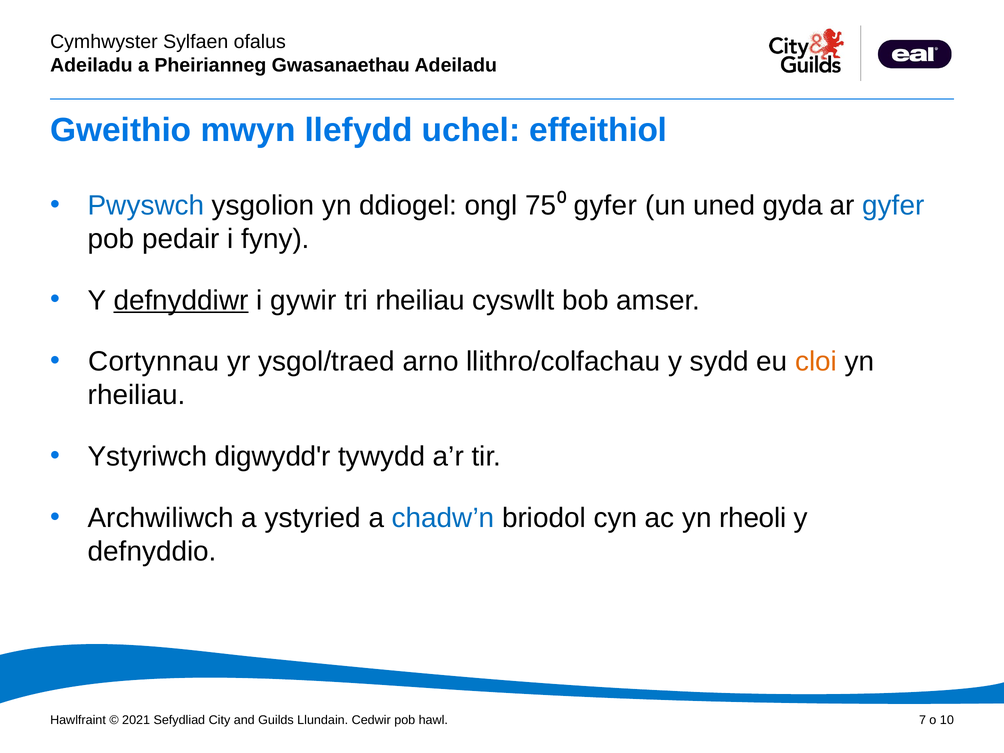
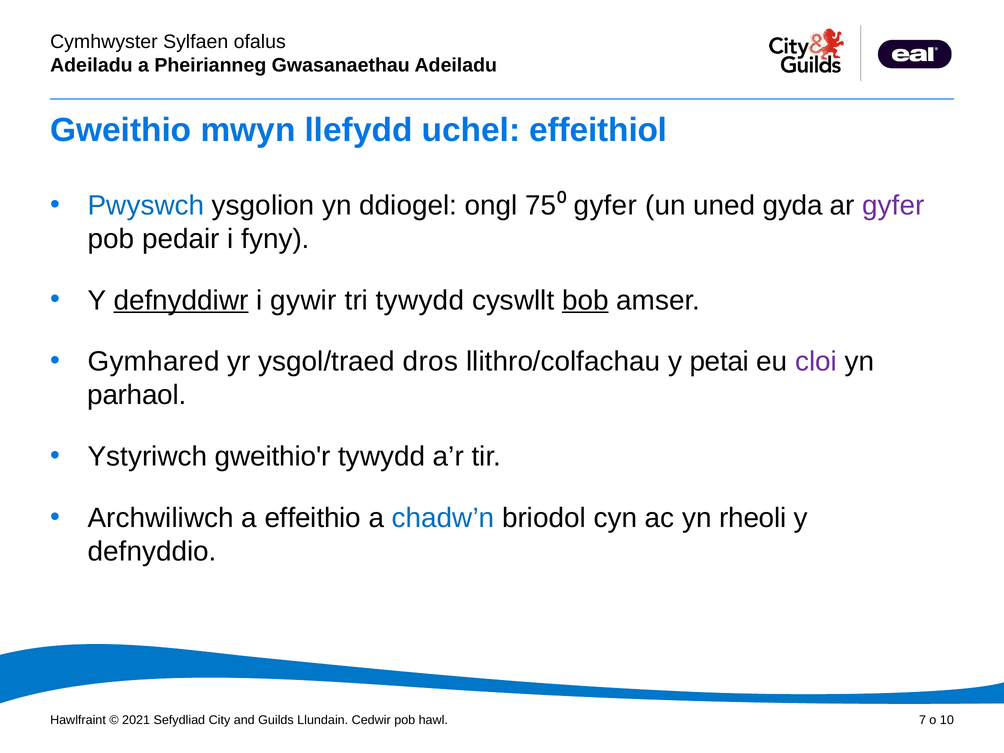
gyfer at (893, 205) colour: blue -> purple
tri rheiliau: rheiliau -> tywydd
bob underline: none -> present
Cortynnau: Cortynnau -> Gymhared
arno: arno -> dros
sydd: sydd -> petai
cloi colour: orange -> purple
rheiliau at (137, 395): rheiliau -> parhaol
digwydd'r: digwydd'r -> gweithio'r
ystyried: ystyried -> effeithio
